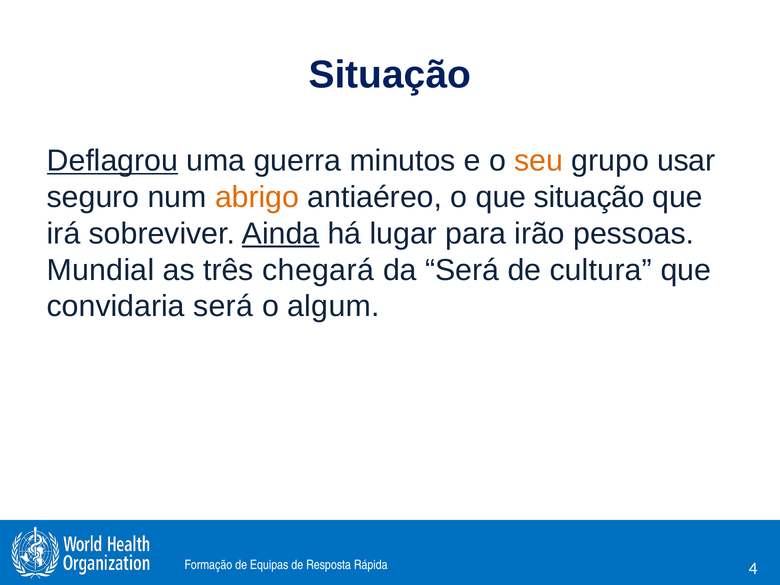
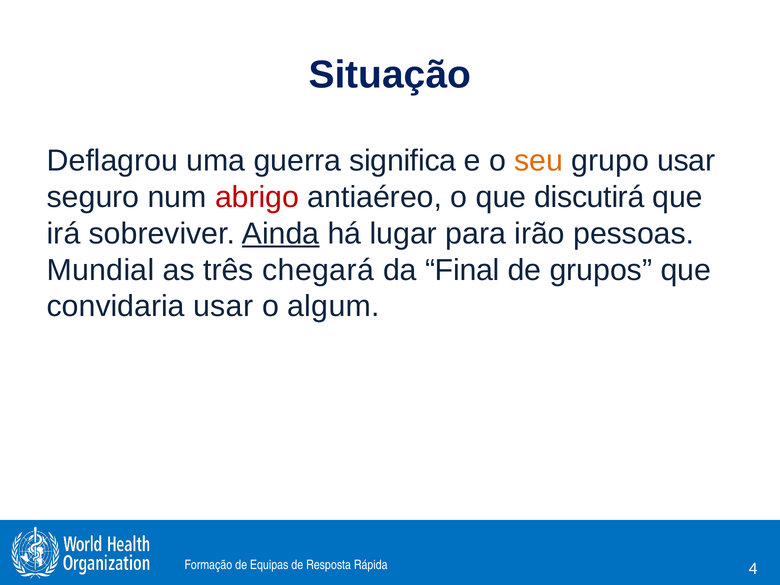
Deflagrou underline: present -> none
minutos: minutos -> significa
abrigo colour: orange -> red
que situação: situação -> discutirá
da Será: Será -> Final
cultura: cultura -> grupos
convidaria será: será -> usar
